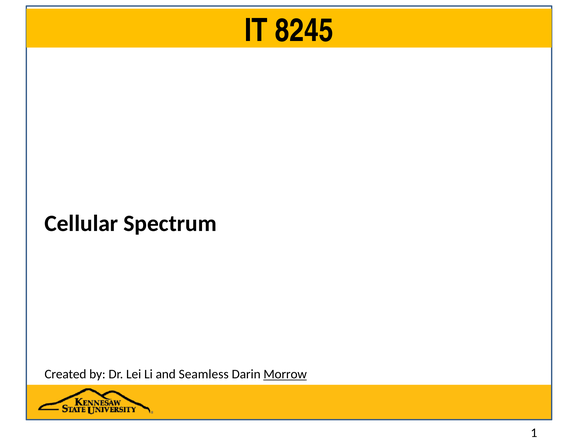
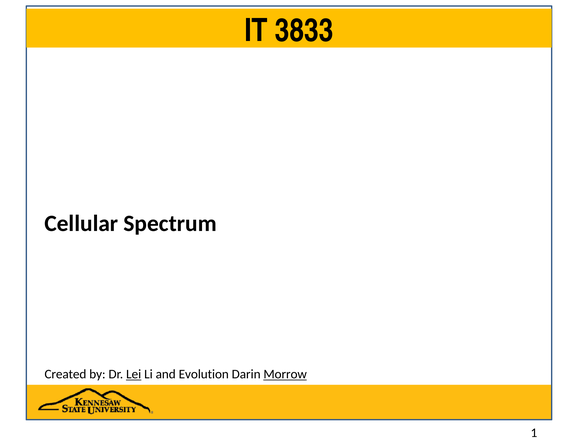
8245: 8245 -> 3833
Lei underline: none -> present
Seamless: Seamless -> Evolution
